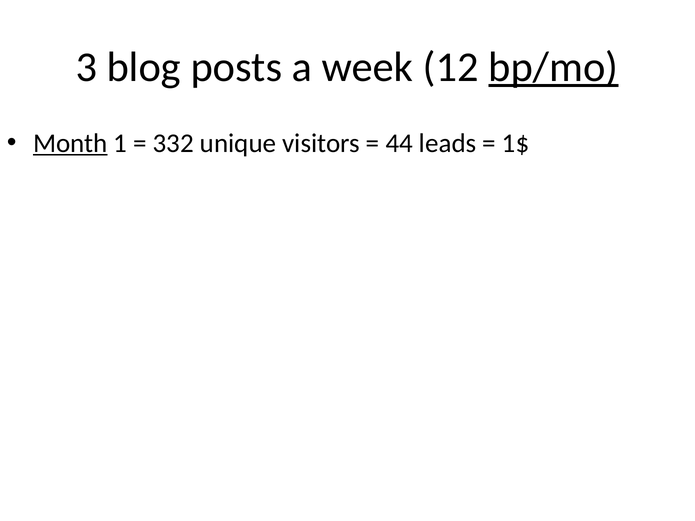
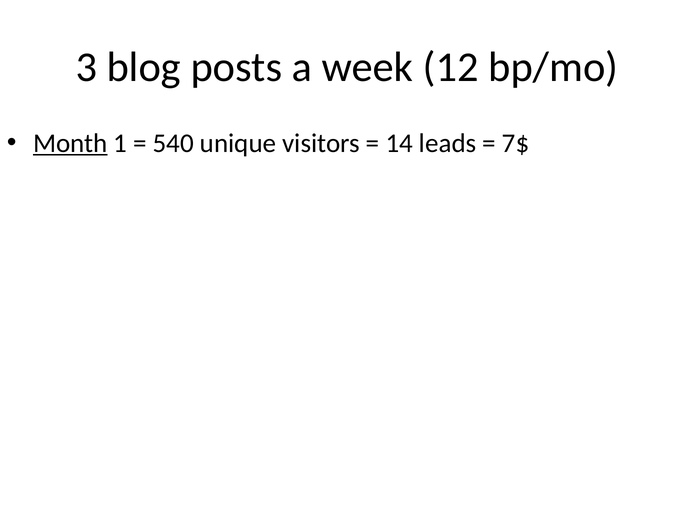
bp/mo underline: present -> none
332: 332 -> 540
44: 44 -> 14
1$: 1$ -> 7$
